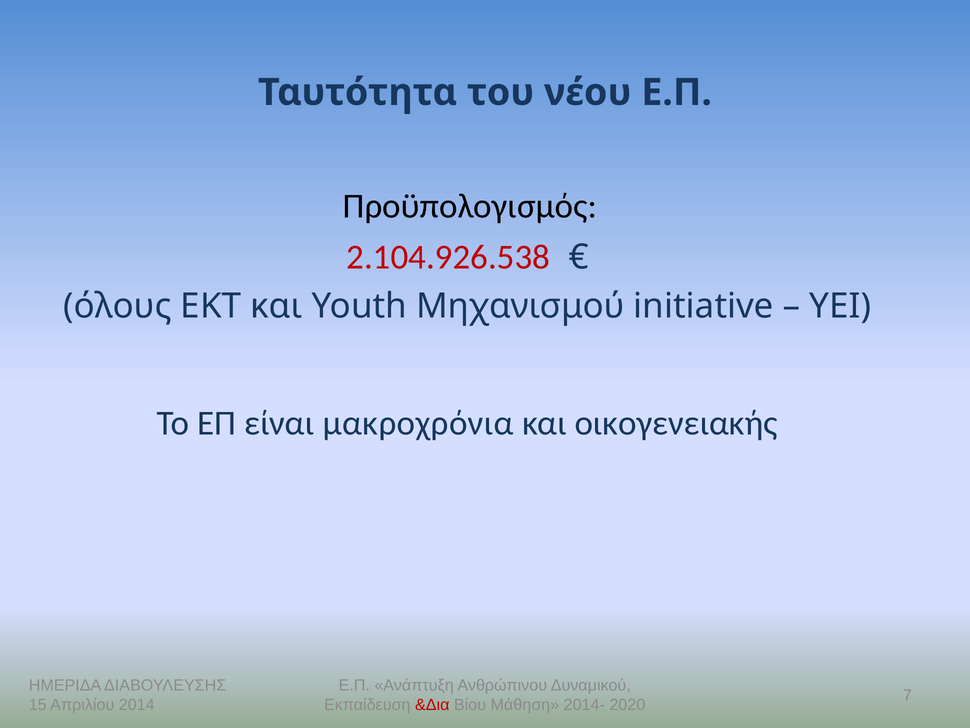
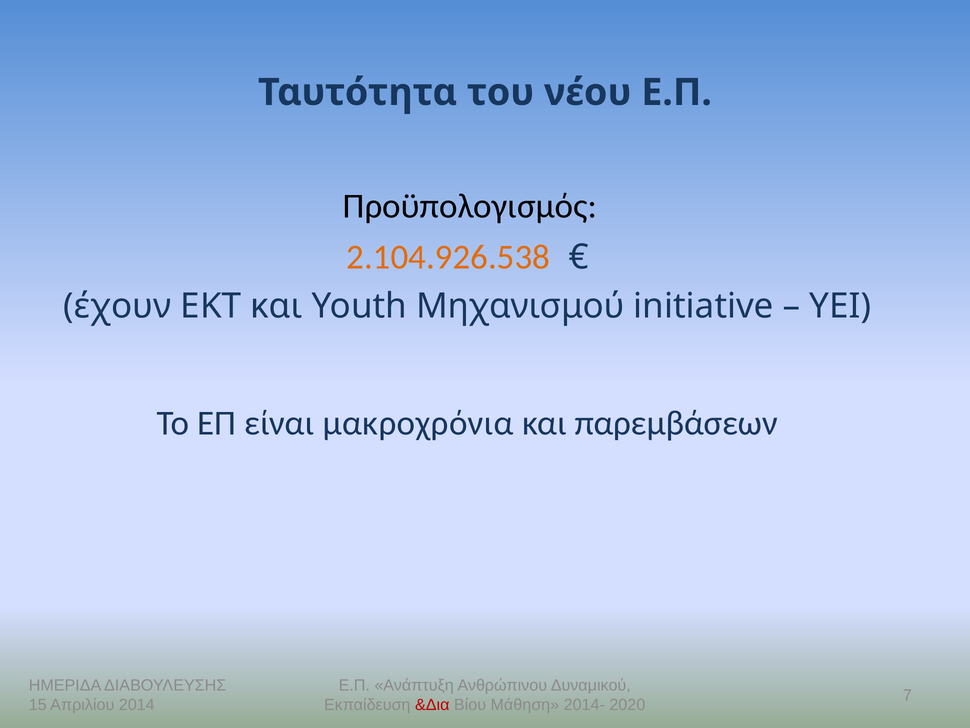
2.104.926.538 colour: red -> orange
όλους: όλους -> έχουν
οικογενειακής: οικογενειακής -> παρεμβάσεων
